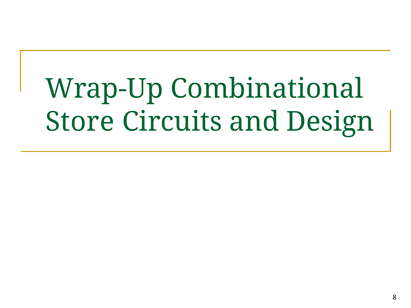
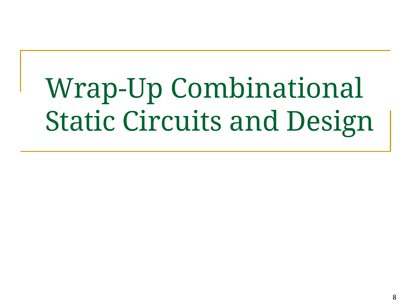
Store: Store -> Static
